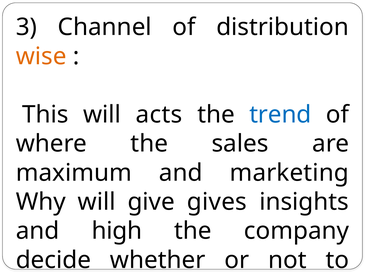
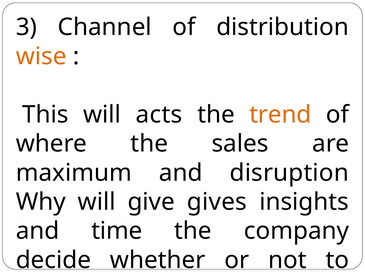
trend colour: blue -> orange
marketing: marketing -> disruption
high: high -> time
